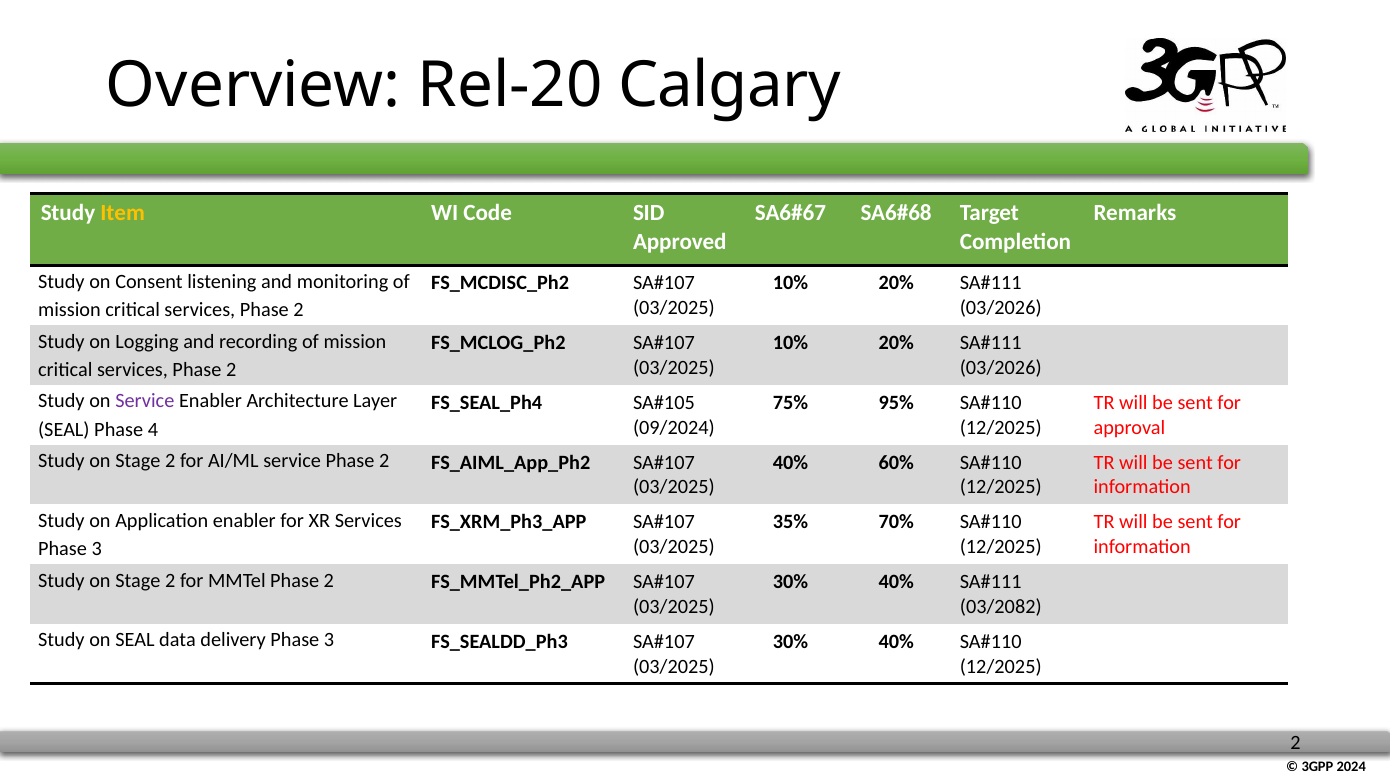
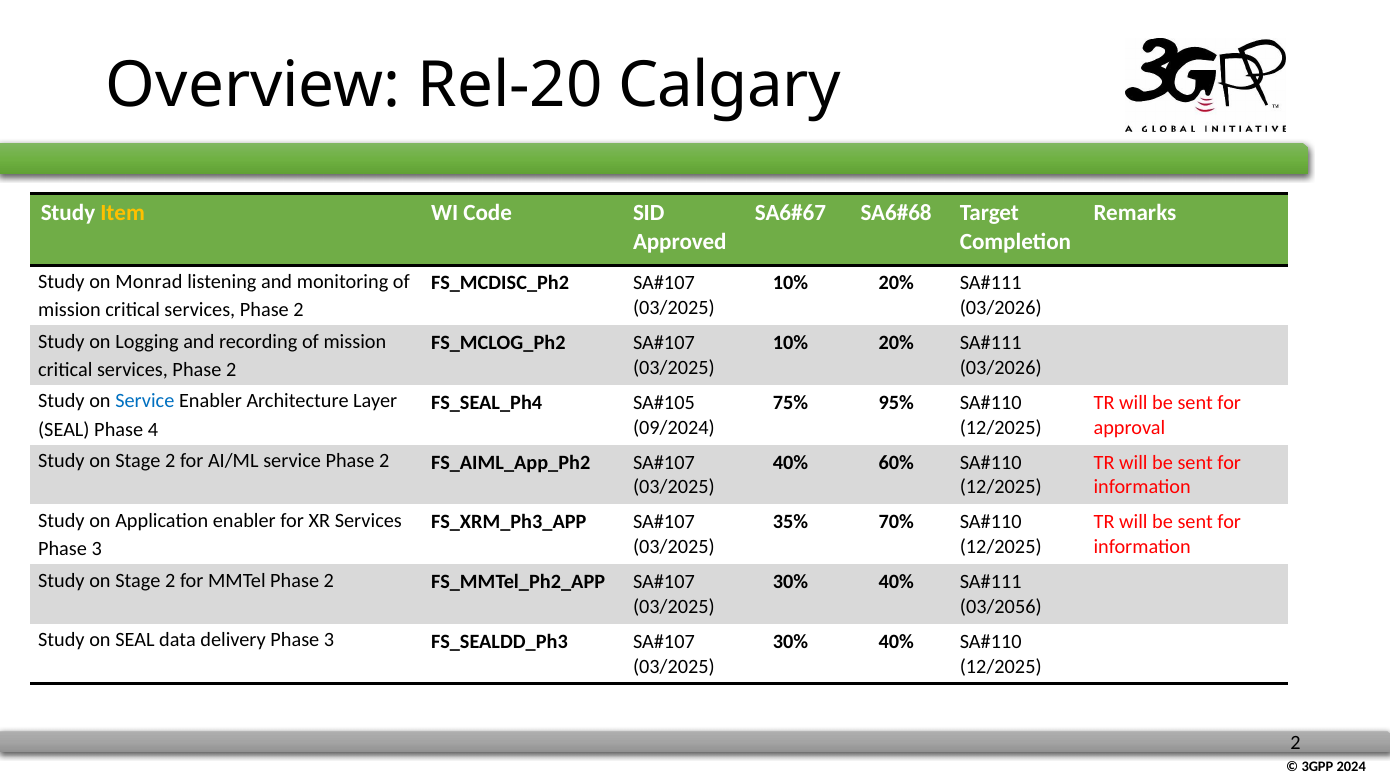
Consent: Consent -> Monrad
Service at (145, 401) colour: purple -> blue
03/2082: 03/2082 -> 03/2056
